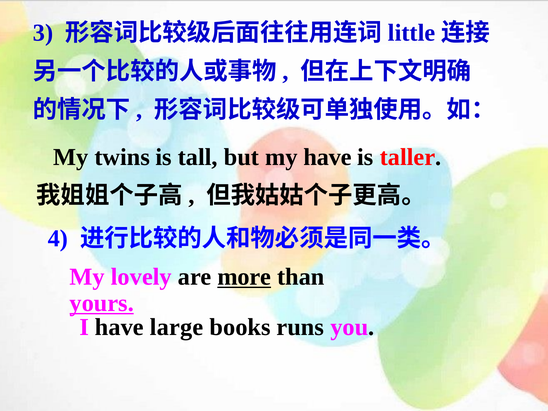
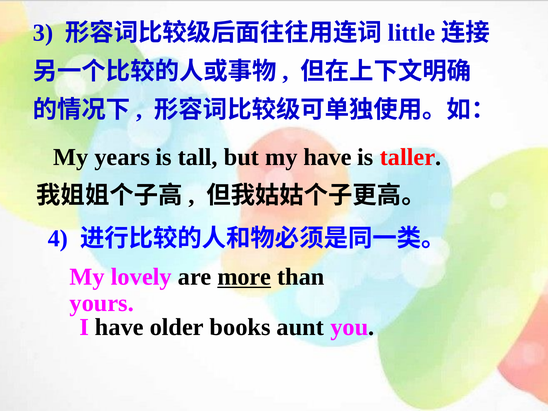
twins: twins -> years
yours underline: present -> none
large: large -> older
runs: runs -> aunt
